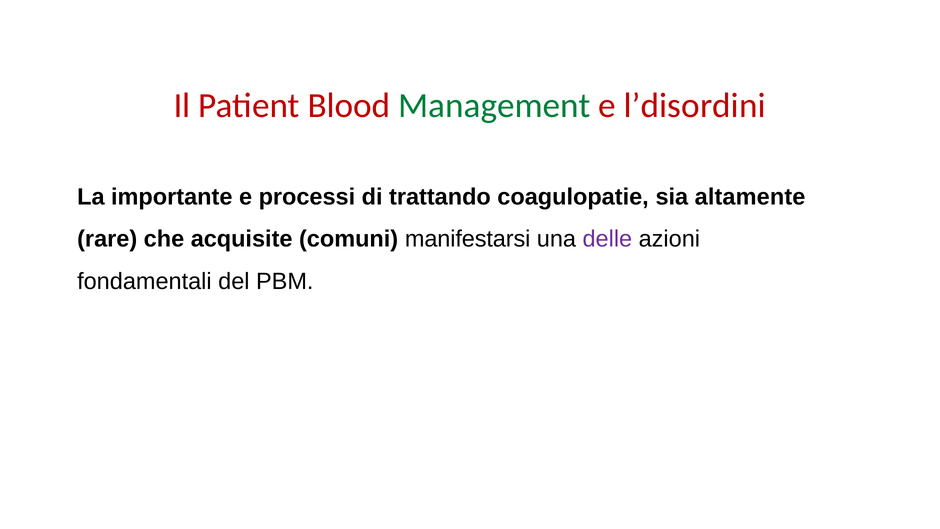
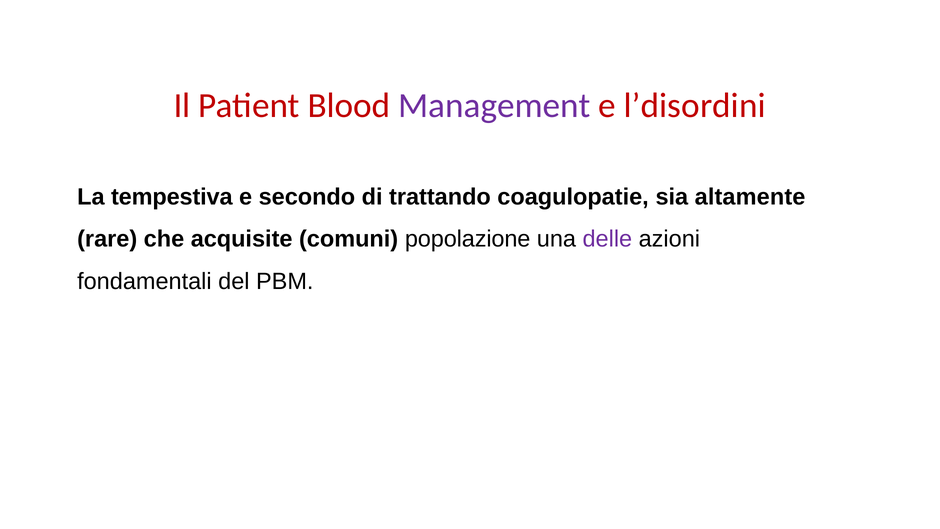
Management colour: green -> purple
importante: importante -> tempestiva
processi: processi -> secondo
manifestarsi: manifestarsi -> popolazione
